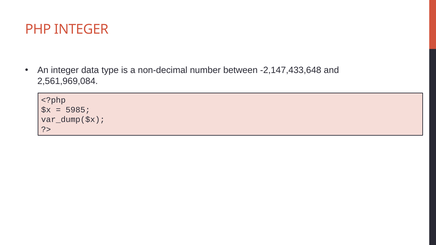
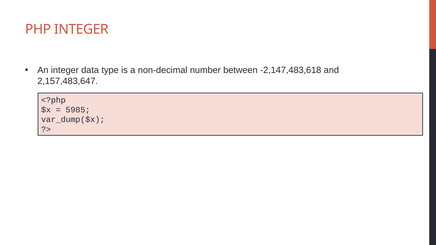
-2,147,433,648: -2,147,433,648 -> -2,147,483,618
2,561,969,084: 2,561,969,084 -> 2,157,483,647
